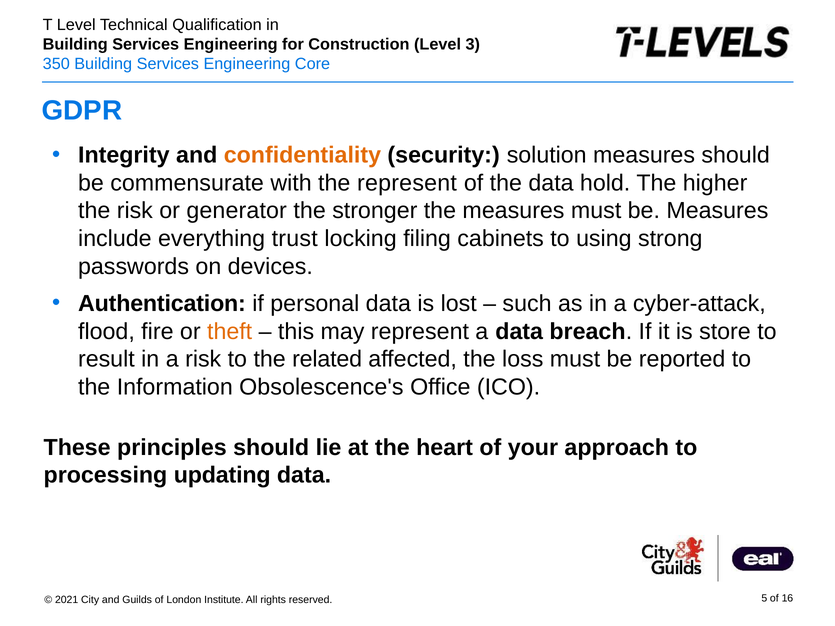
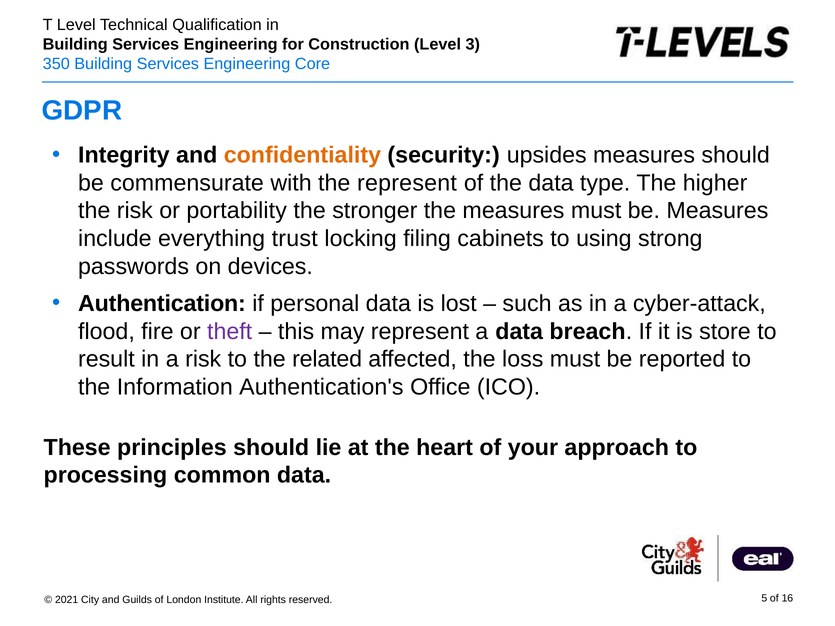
solution: solution -> upsides
hold: hold -> type
generator: generator -> portability
theft colour: orange -> purple
Obsolescence's: Obsolescence's -> Authentication's
updating: updating -> common
